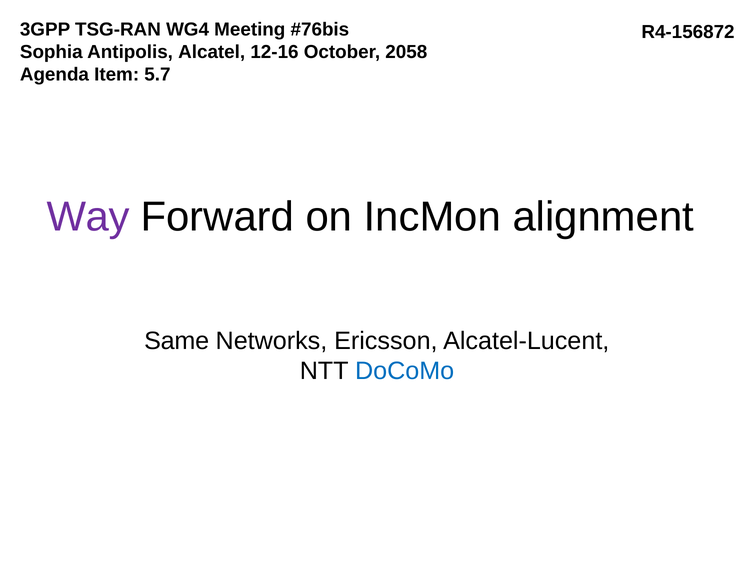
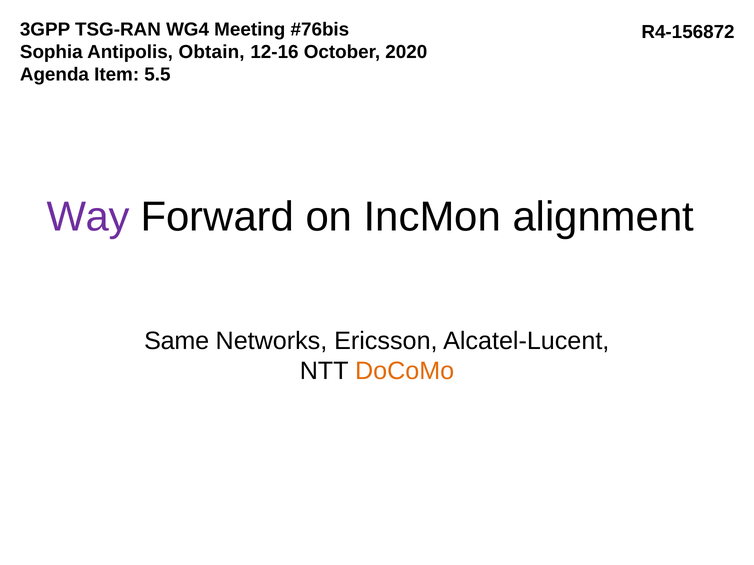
Alcatel: Alcatel -> Obtain
2058: 2058 -> 2020
5.7: 5.7 -> 5.5
DoCoMo colour: blue -> orange
